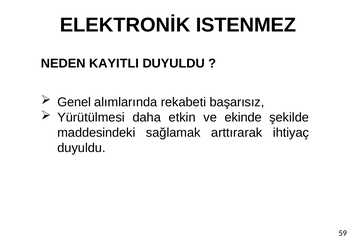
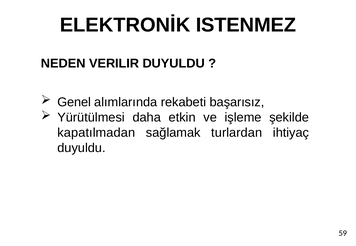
KAYITLI: KAYITLI -> VERILIR
ekinde: ekinde -> işleme
maddesindeki: maddesindeki -> kapatılmadan
arttırarak: arttırarak -> turlardan
